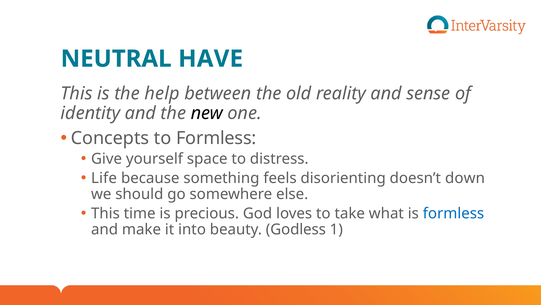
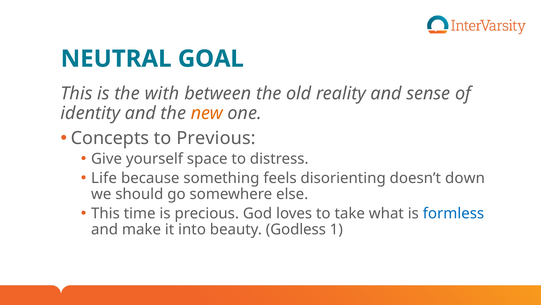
HAVE: HAVE -> GOAL
help: help -> with
new colour: black -> orange
to Formless: Formless -> Previous
